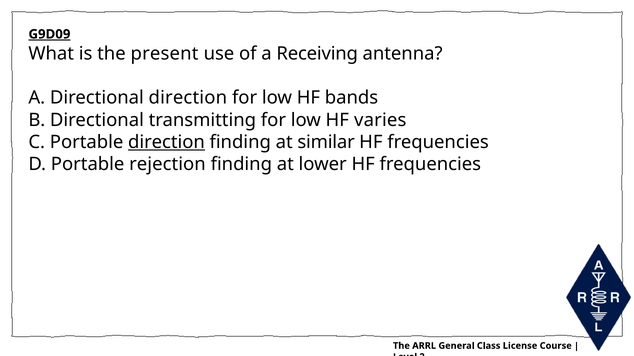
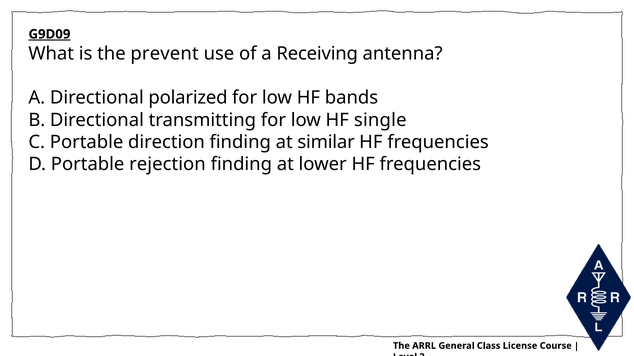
present: present -> prevent
Directional direction: direction -> polarized
varies: varies -> single
direction at (166, 142) underline: present -> none
